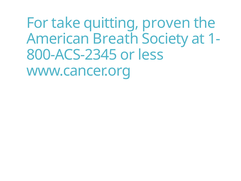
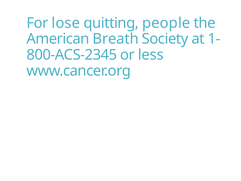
take: take -> lose
proven: proven -> people
